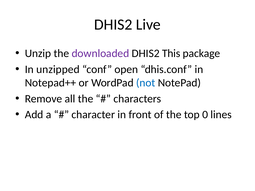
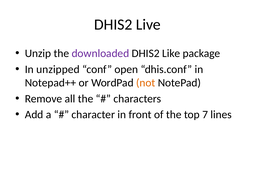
This: This -> Like
not colour: blue -> orange
0: 0 -> 7
